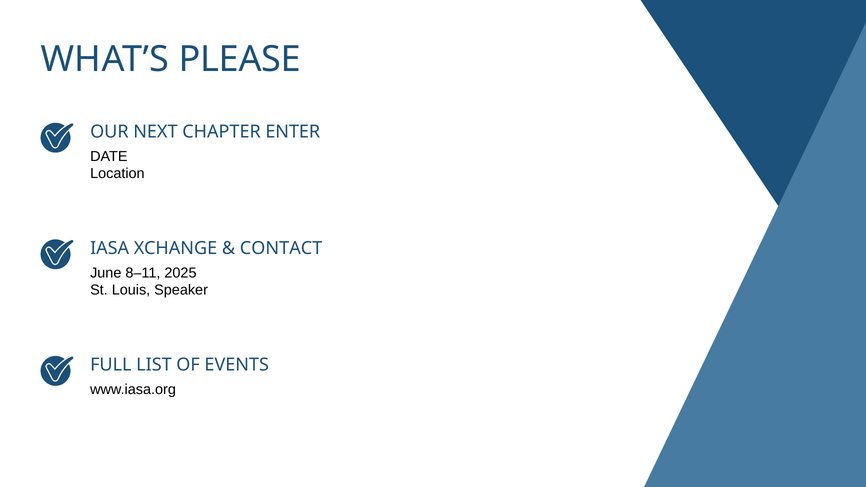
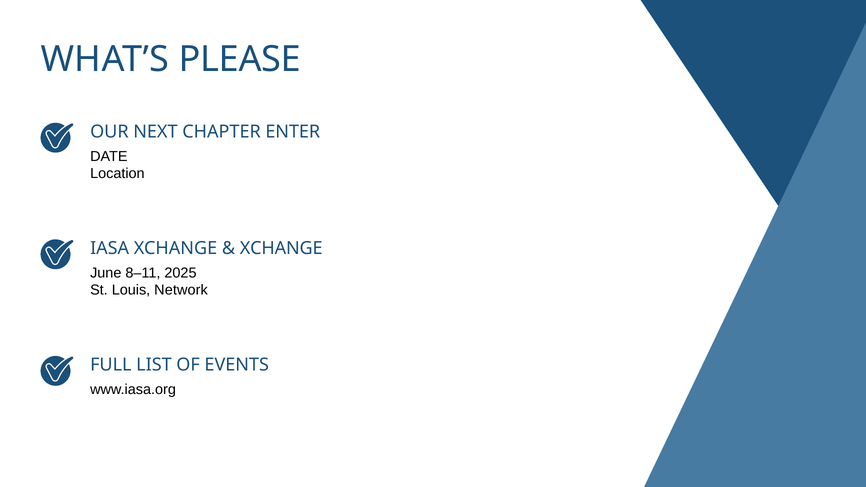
CONTACT at (281, 248): CONTACT -> XCHANGE
Speaker: Speaker -> Network
